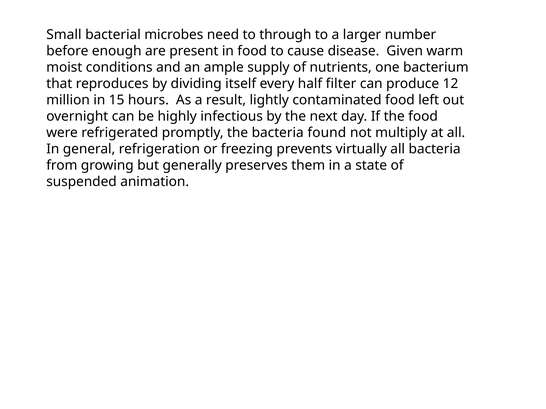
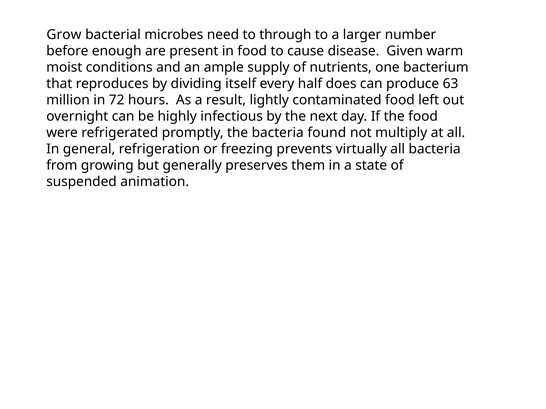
Small: Small -> Grow
filter: filter -> does
12: 12 -> 63
15: 15 -> 72
